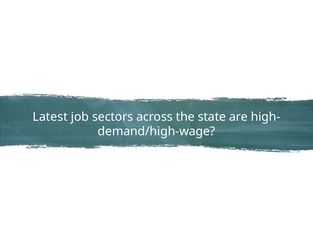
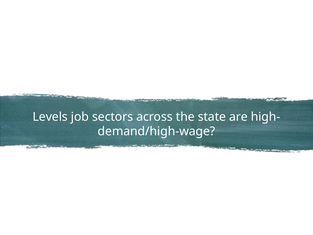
Latest: Latest -> Levels
